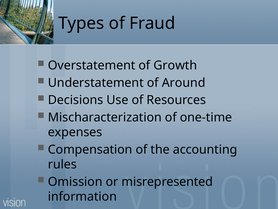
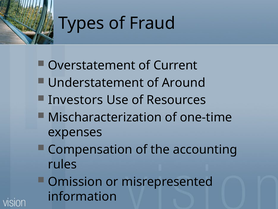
Growth: Growth -> Current
Decisions: Decisions -> Investors
